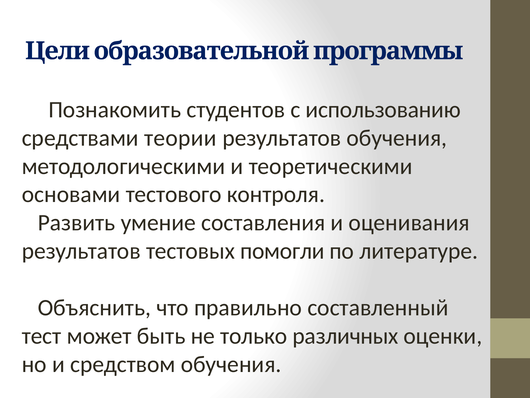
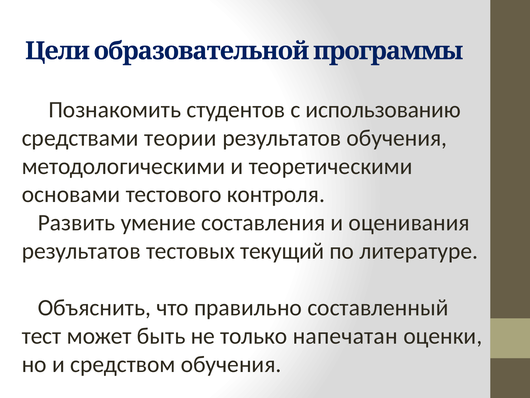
помогли: помогли -> текущий
различных: различных -> напечатан
